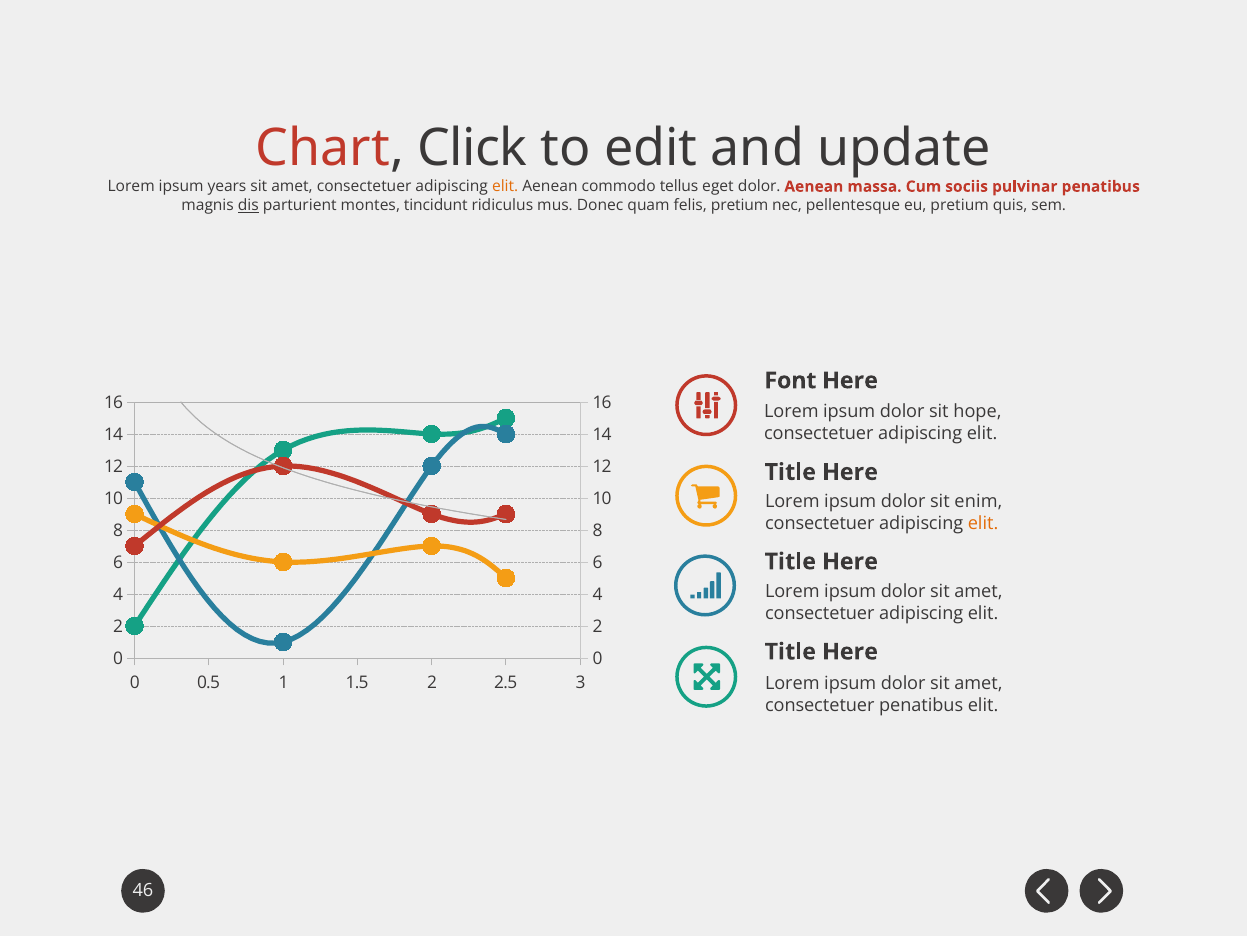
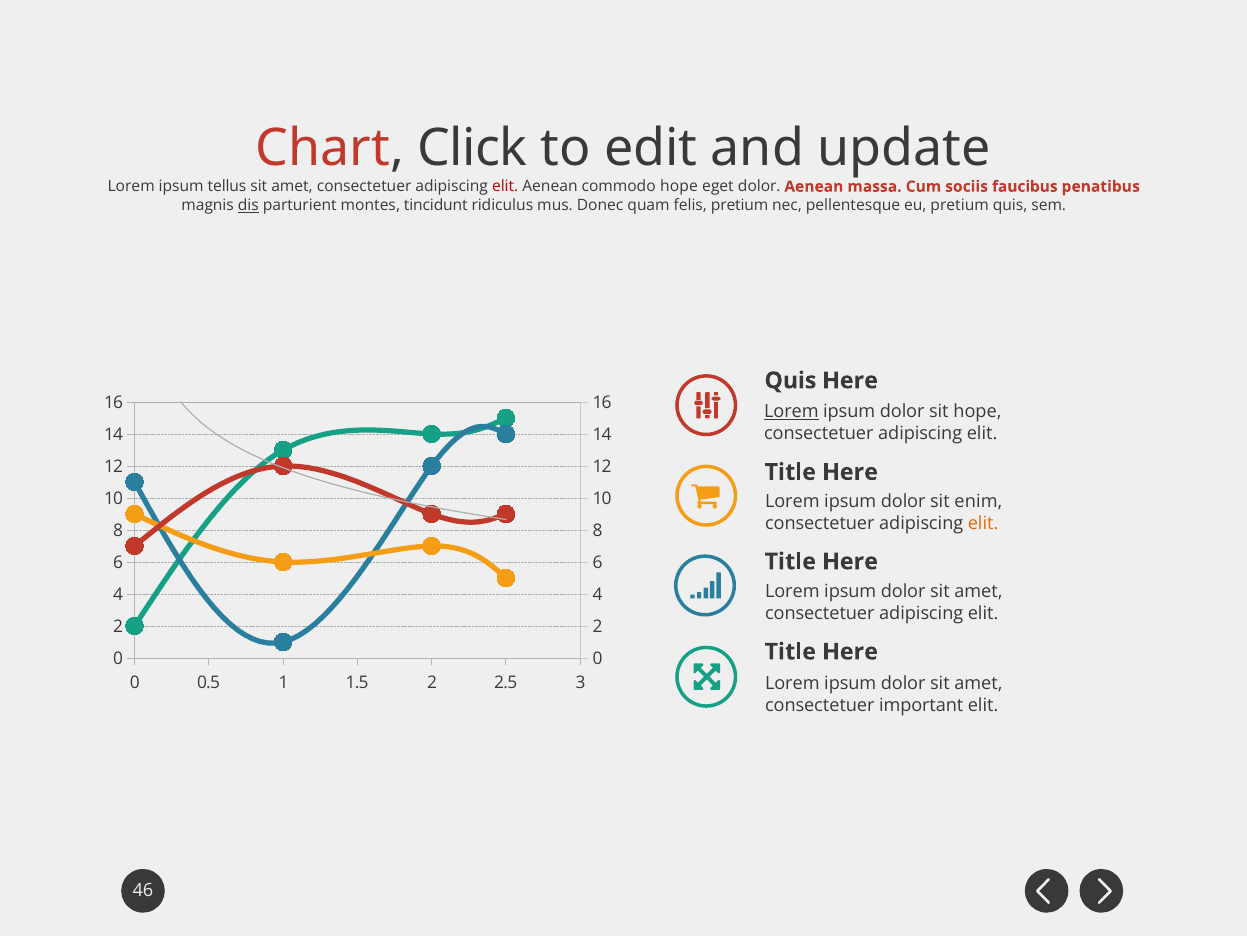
years: years -> tellus
elit at (505, 186) colour: orange -> red
commodo tellus: tellus -> hope
pulvinar: pulvinar -> faucibus
Font at (790, 380): Font -> Quis
Lorem at (791, 412) underline: none -> present
consectetuer penatibus: penatibus -> important
